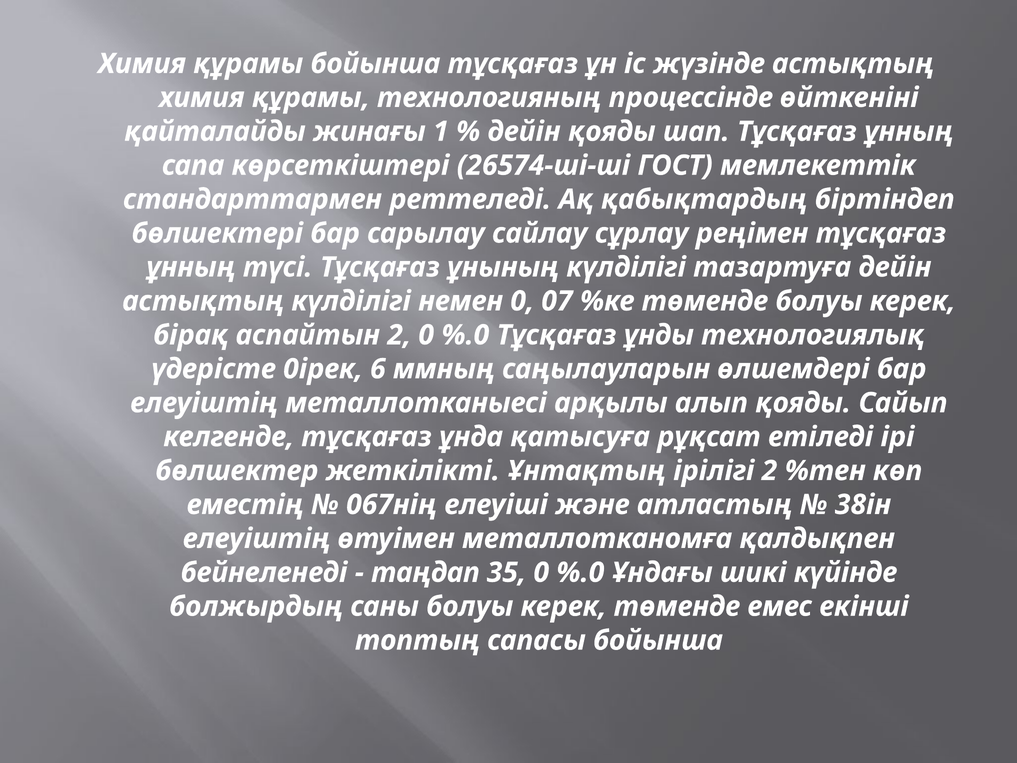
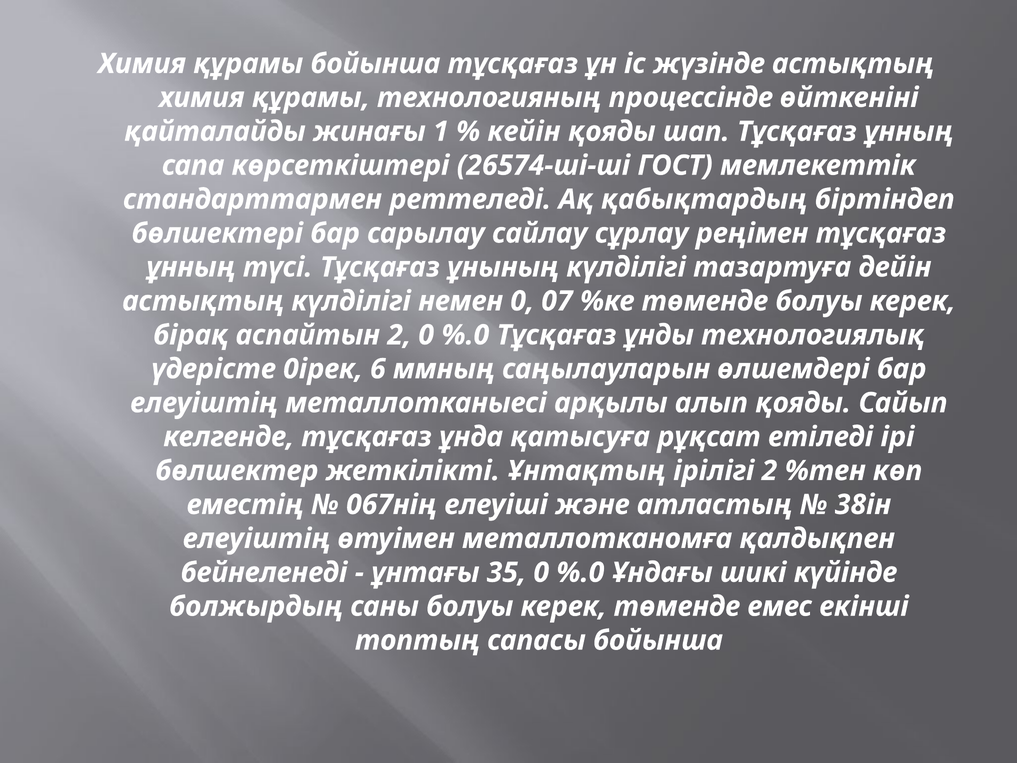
дейiн at (524, 131): дейiн -> кейiн
таңдап: таңдап -> ұнтағы
